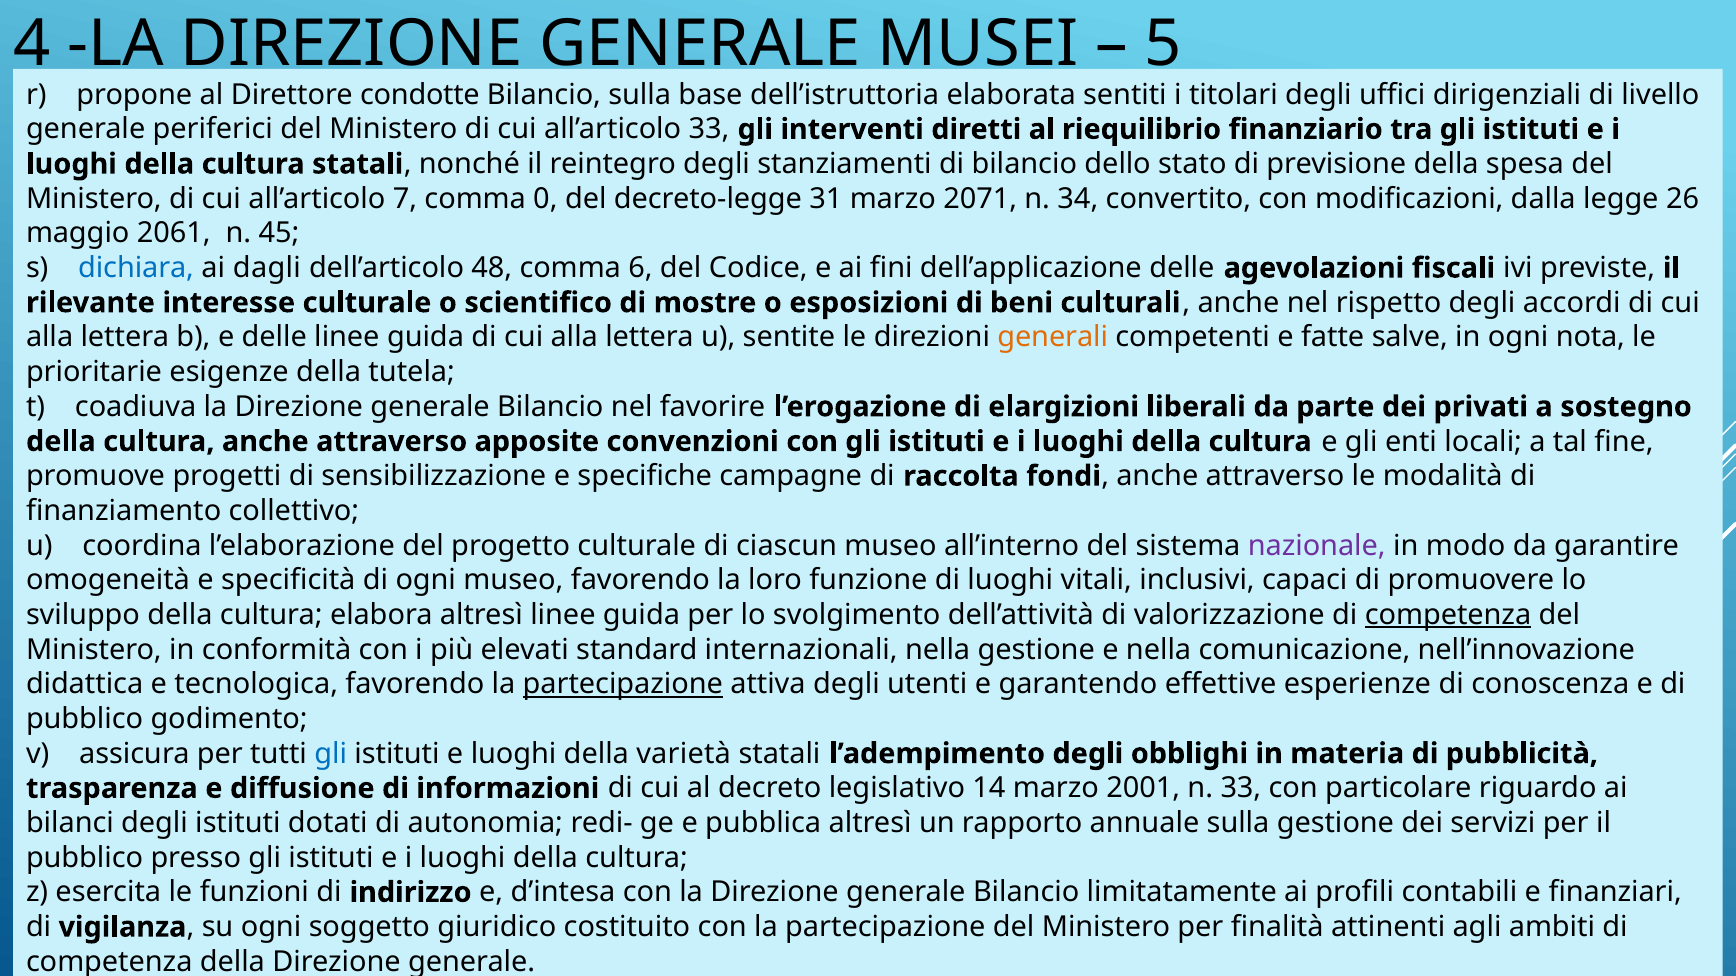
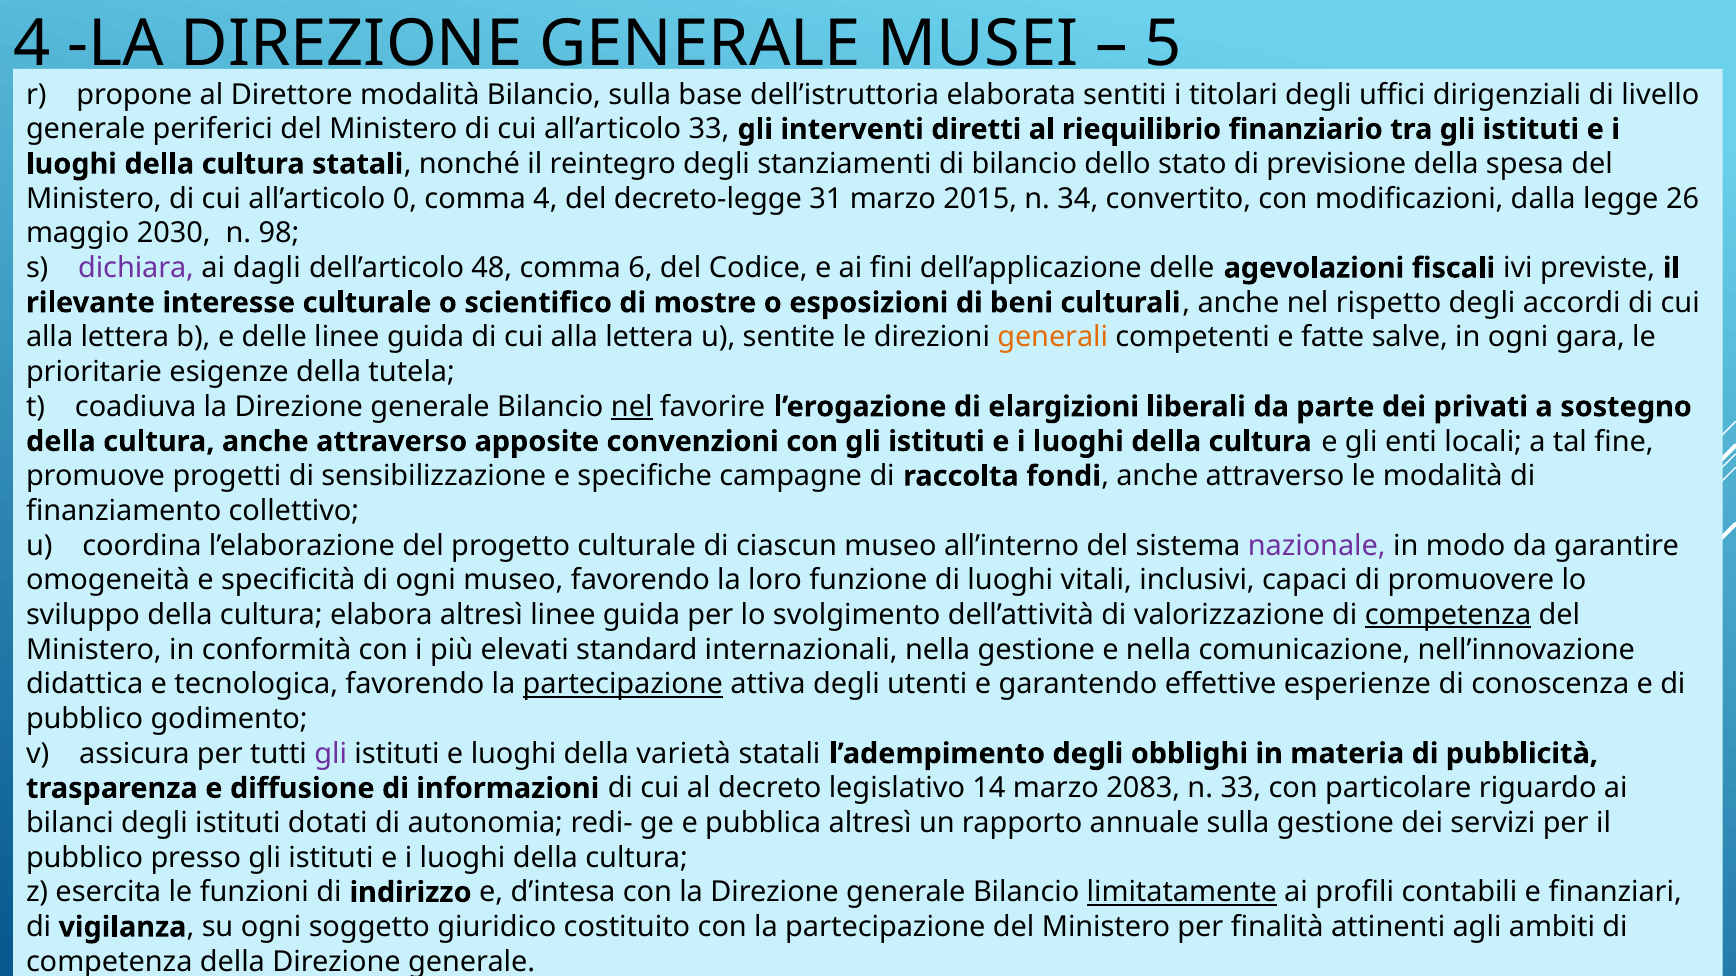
Direttore condotte: condotte -> modalità
7: 7 -> 0
comma 0: 0 -> 4
2071: 2071 -> 2015
2061: 2061 -> 2030
45: 45 -> 98
dichiara colour: blue -> purple
nota: nota -> gara
nel at (632, 407) underline: none -> present
gli at (331, 754) colour: blue -> purple
2001: 2001 -> 2083
limitatamente underline: none -> present
